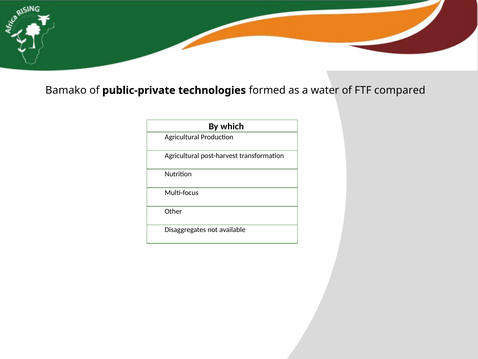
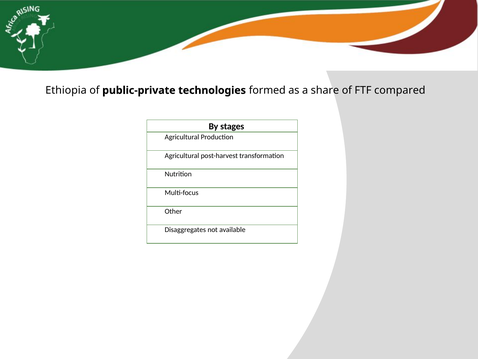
Bamako: Bamako -> Ethiopia
water: water -> share
which: which -> stages
